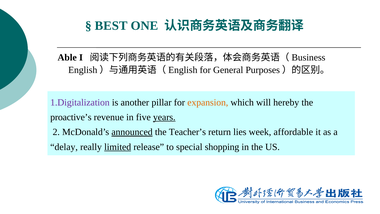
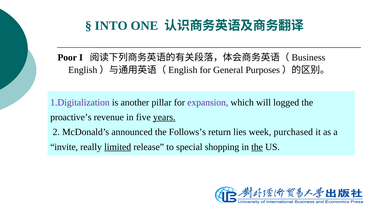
BEST: BEST -> INTO
Able: Able -> Poor
expansion colour: orange -> purple
hereby: hereby -> logged
announced underline: present -> none
Teacher’s: Teacher’s -> Follows’s
affordable: affordable -> purchased
delay: delay -> invite
the at (257, 147) underline: none -> present
